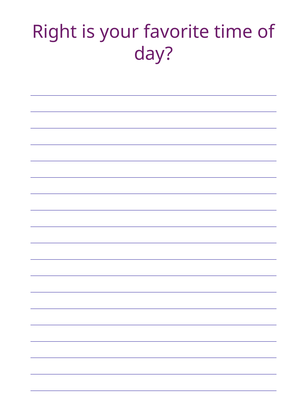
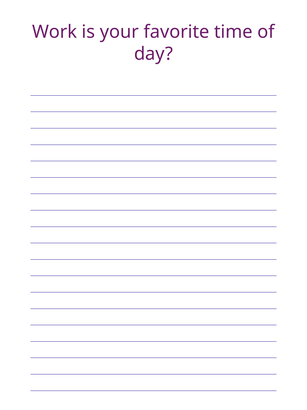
Right: Right -> Work
